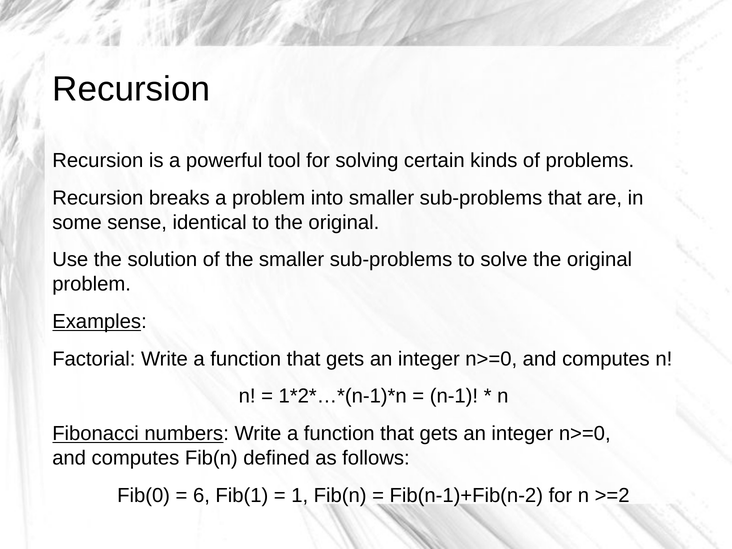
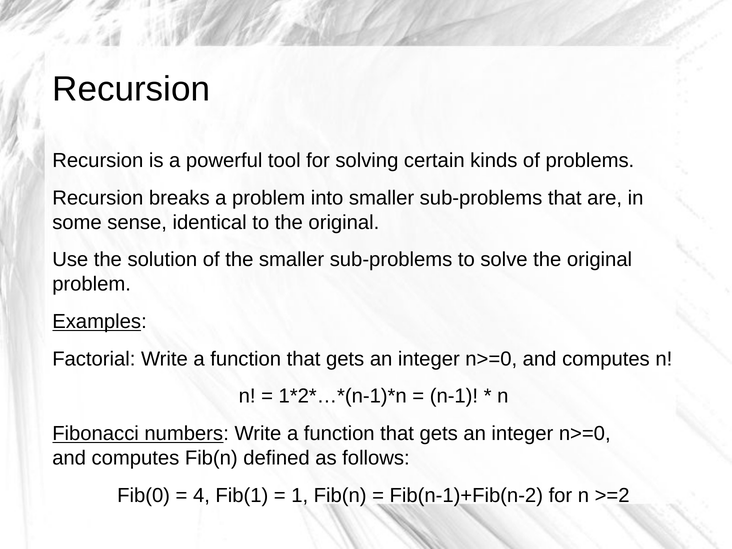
6: 6 -> 4
